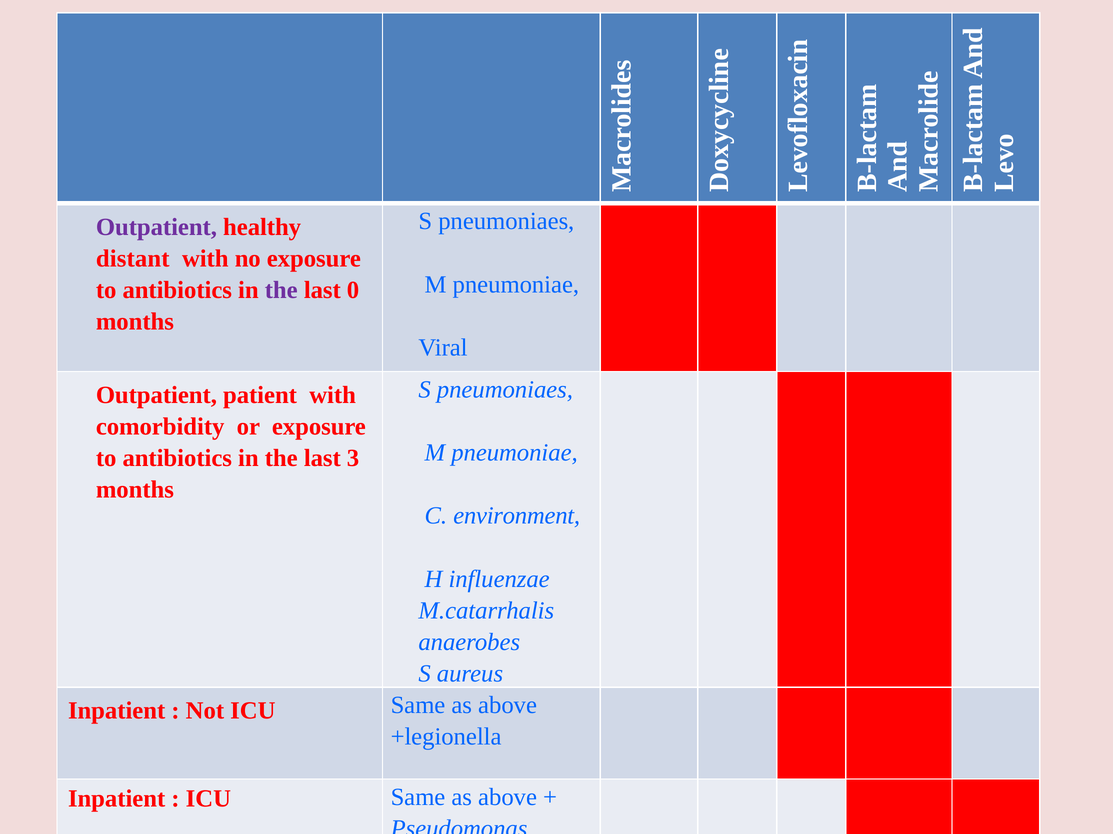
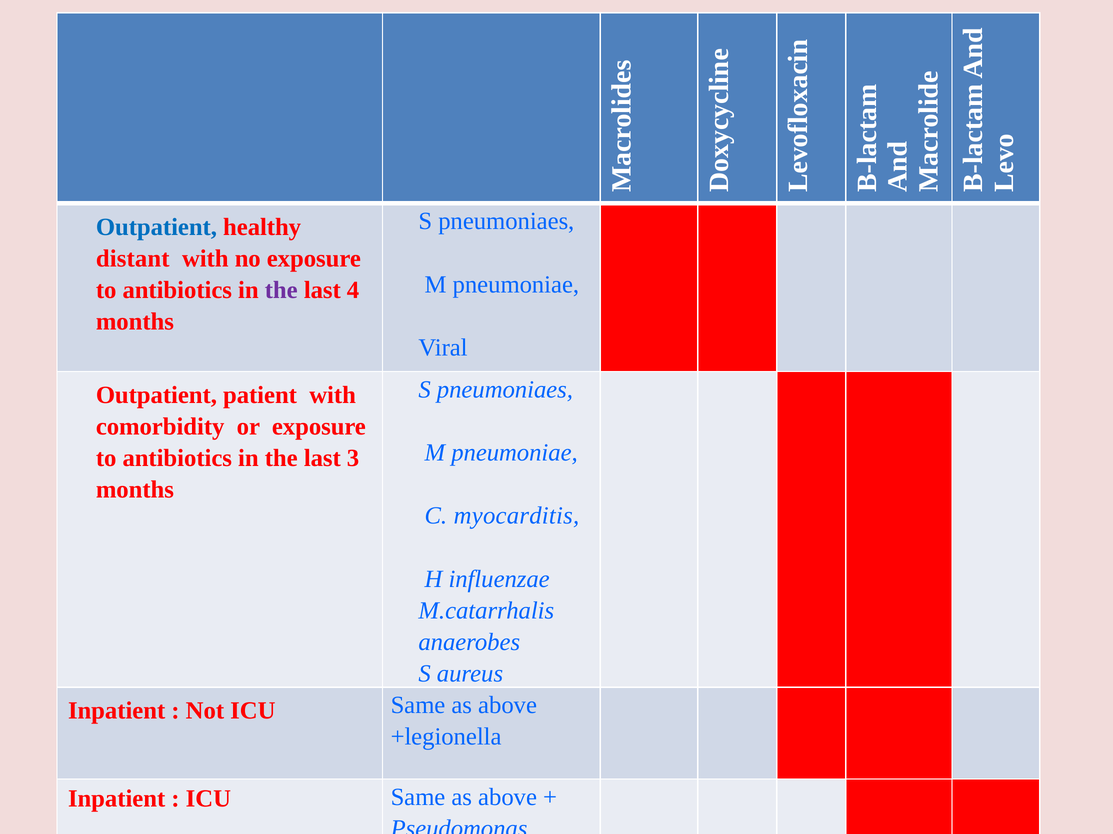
Outpatient at (156, 227) colour: purple -> blue
0: 0 -> 4
environment: environment -> myocarditis
